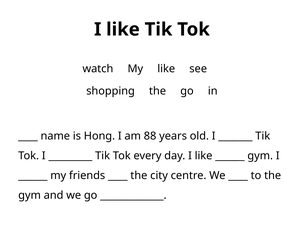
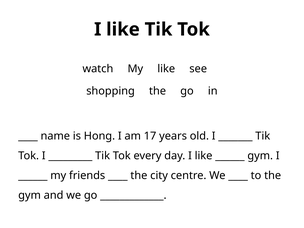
88: 88 -> 17
